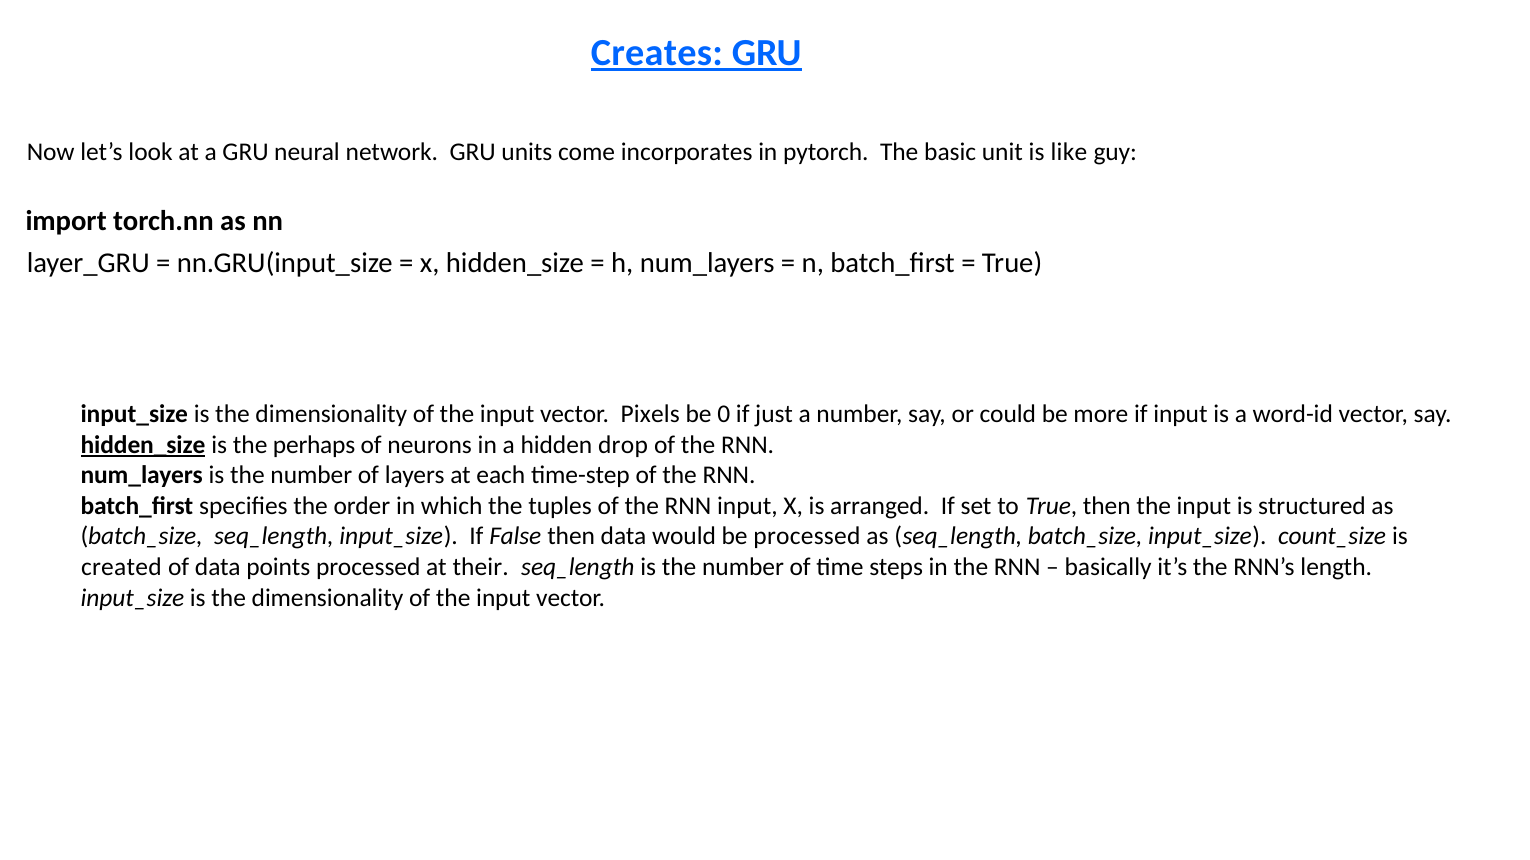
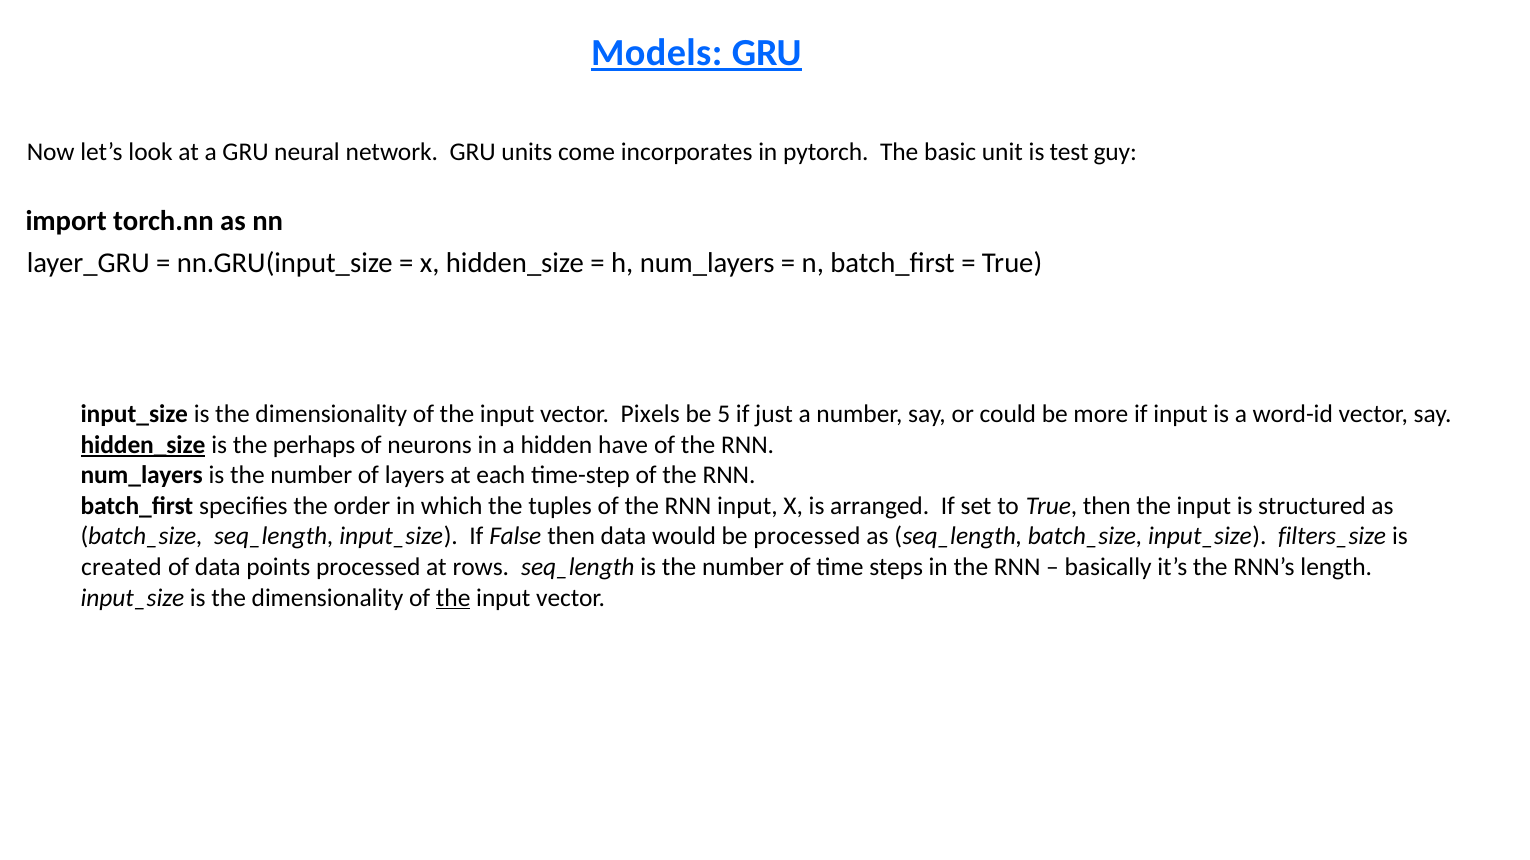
Creates: Creates -> Models
like: like -> test
0: 0 -> 5
drop: drop -> have
count_size: count_size -> filters_size
their: their -> rows
the at (453, 598) underline: none -> present
